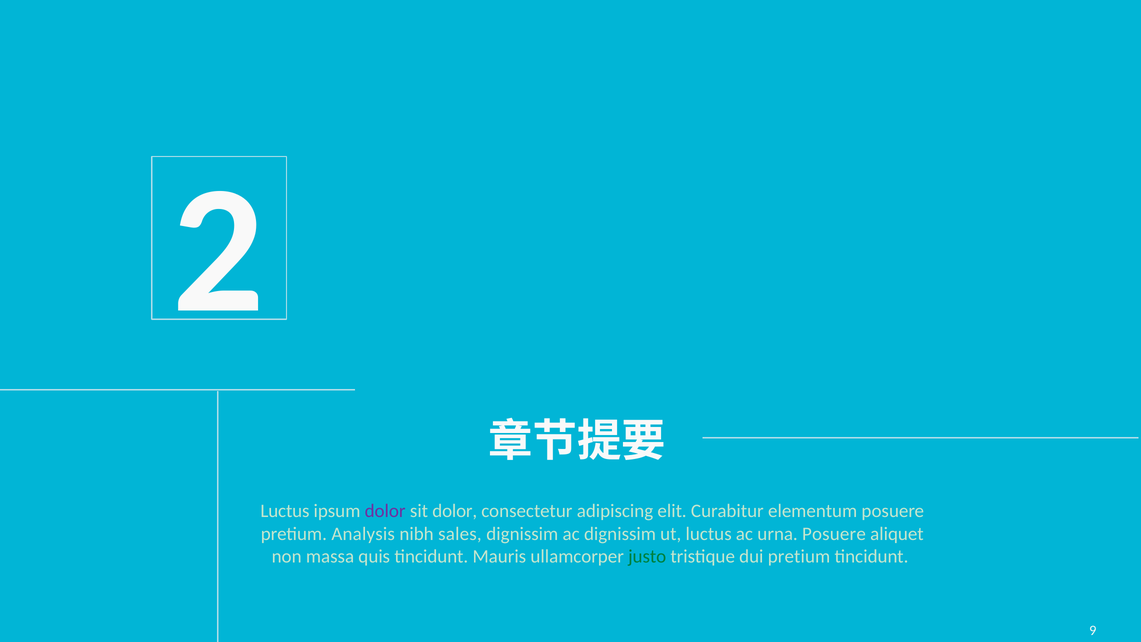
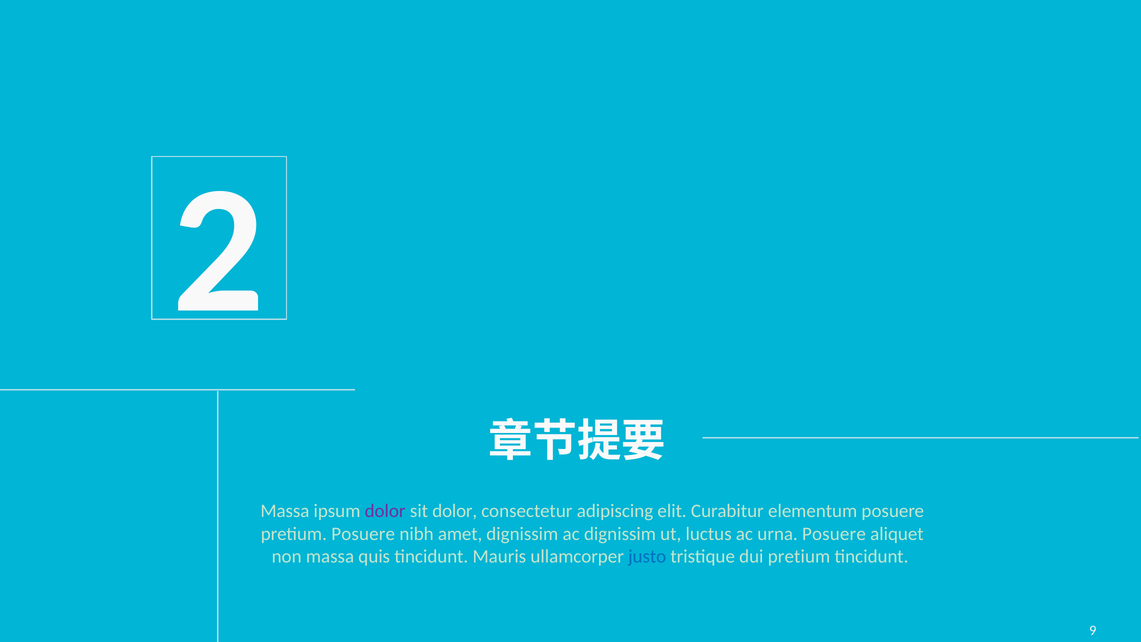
Luctus at (285, 511): Luctus -> Massa
pretium Analysis: Analysis -> Posuere
sales: sales -> amet
justo colour: green -> blue
